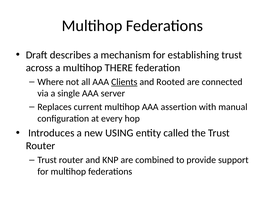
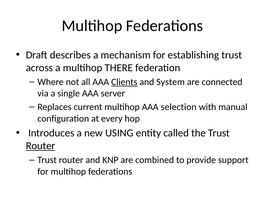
Rooted: Rooted -> System
assertion: assertion -> selection
Router at (41, 146) underline: none -> present
